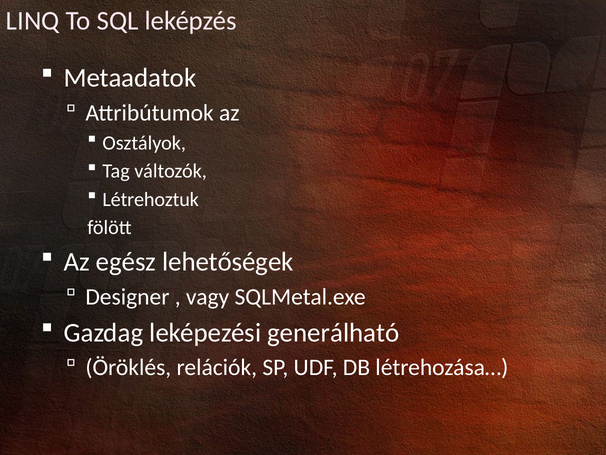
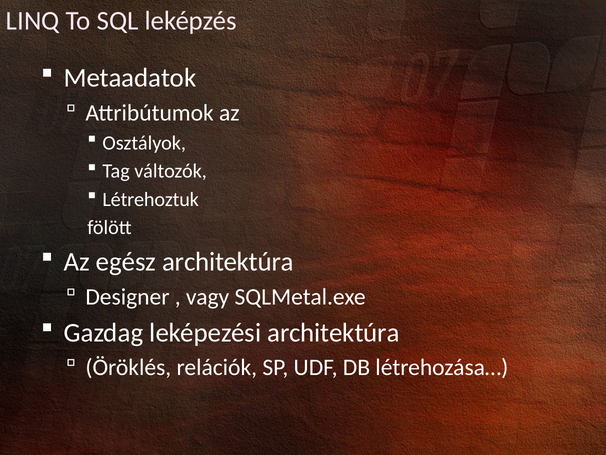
egész lehetőségek: lehetőségek -> architektúra
leképezési generálható: generálható -> architektúra
